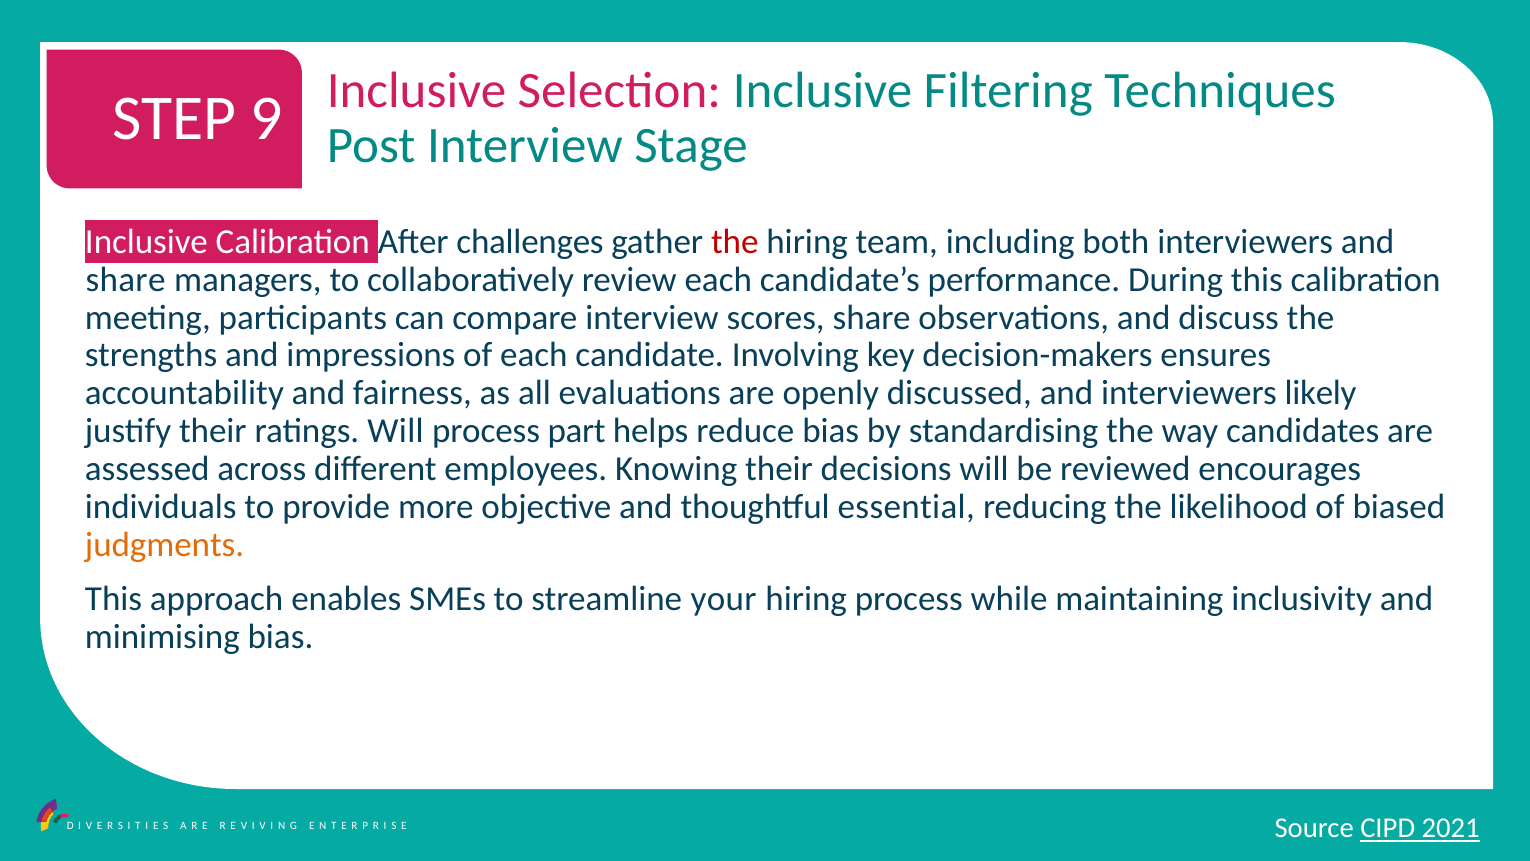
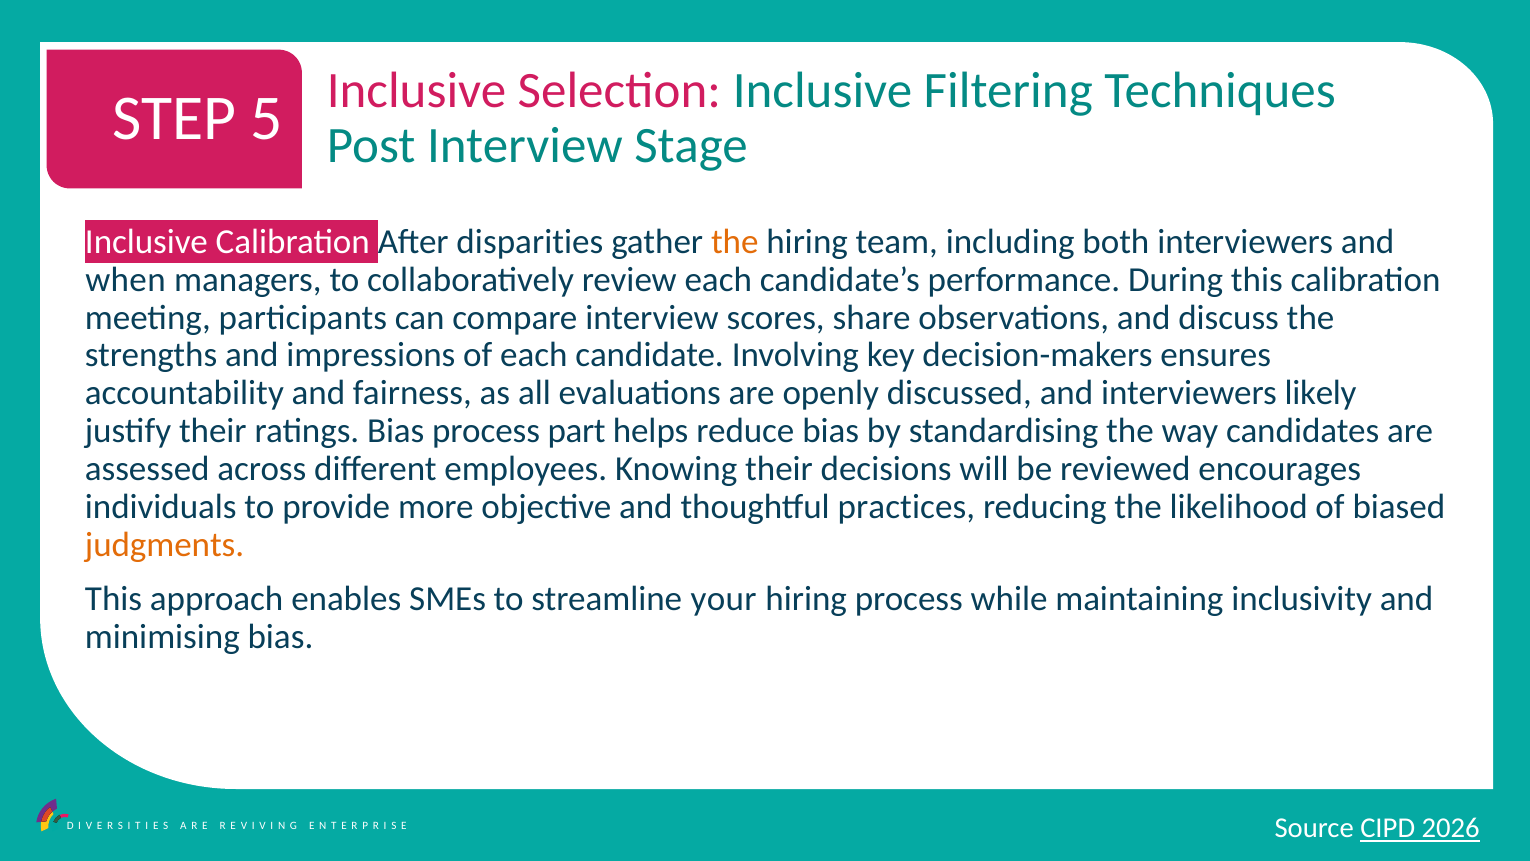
9: 9 -> 5
challenges: challenges -> disparities
the at (735, 242) colour: red -> orange
share at (126, 280): share -> when
ratings Will: Will -> Bias
essential: essential -> practices
2021: 2021 -> 2026
